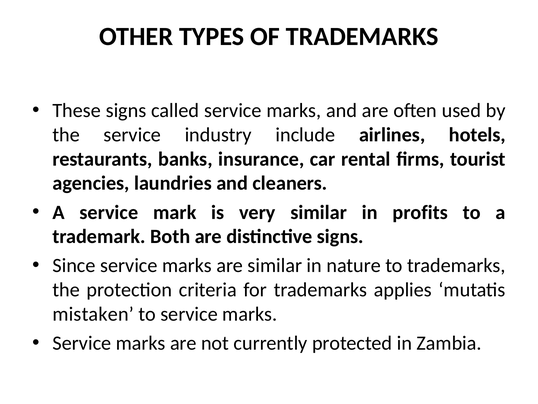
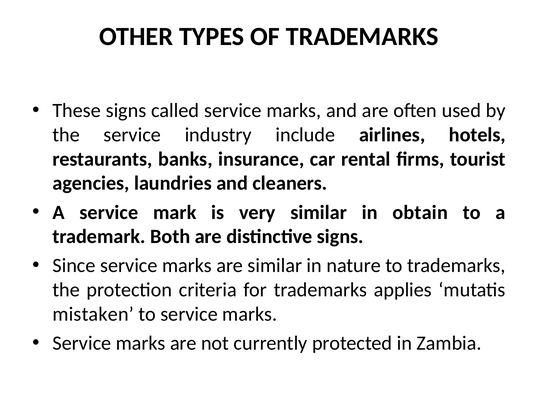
profits: profits -> obtain
